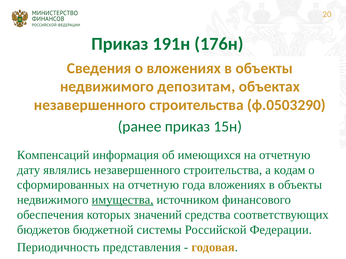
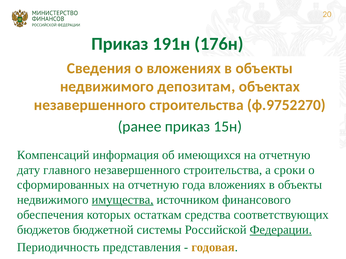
ф.0503290: ф.0503290 -> ф.9752270
являлись: являлись -> главного
кодам: кодам -> сроки
значений: значений -> остаткам
Федерации underline: none -> present
